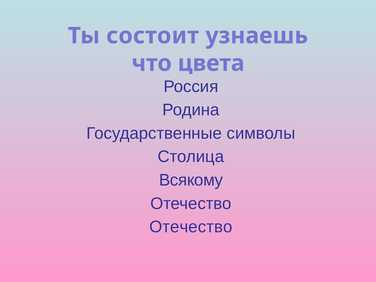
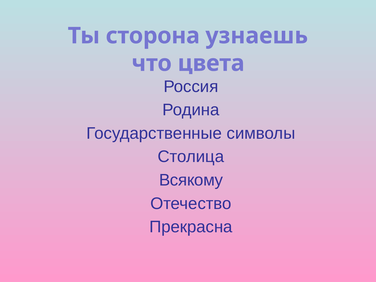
состоит: состоит -> сторона
Отечество at (191, 227): Отечество -> Прекрасна
